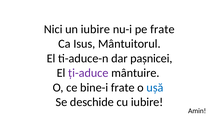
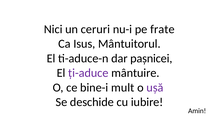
un iubire: iubire -> ceruri
bine-i frate: frate -> mult
ușă colour: blue -> purple
